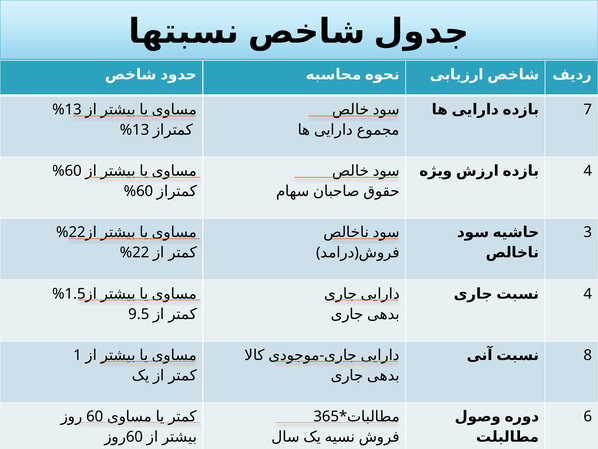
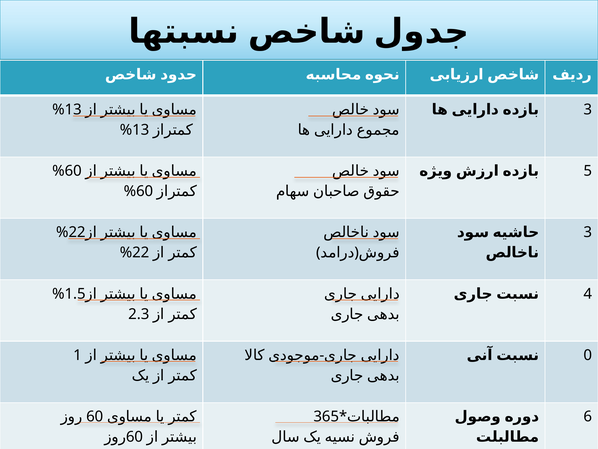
7 at (588, 109): 7 -> 3
4 at (588, 171): 4 -> 5
9.5: 9.5 -> 2.3
8: 8 -> 0
